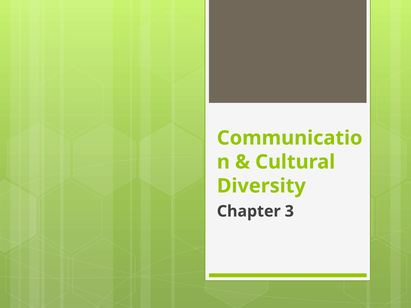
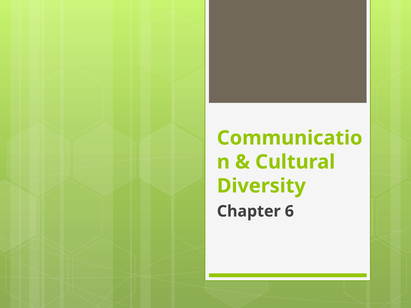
3: 3 -> 6
